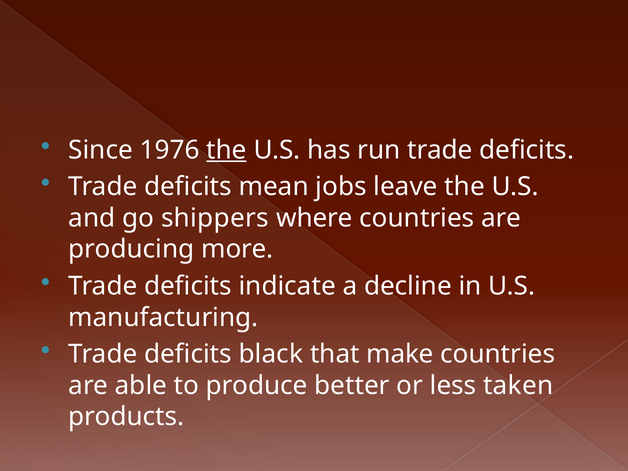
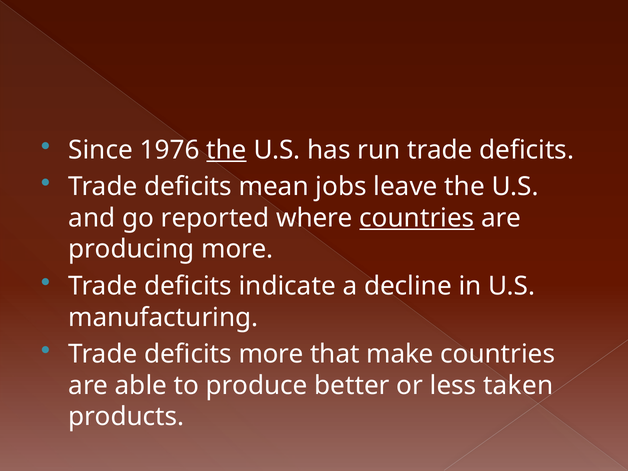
shippers: shippers -> reported
countries at (417, 218) underline: none -> present
deficits black: black -> more
